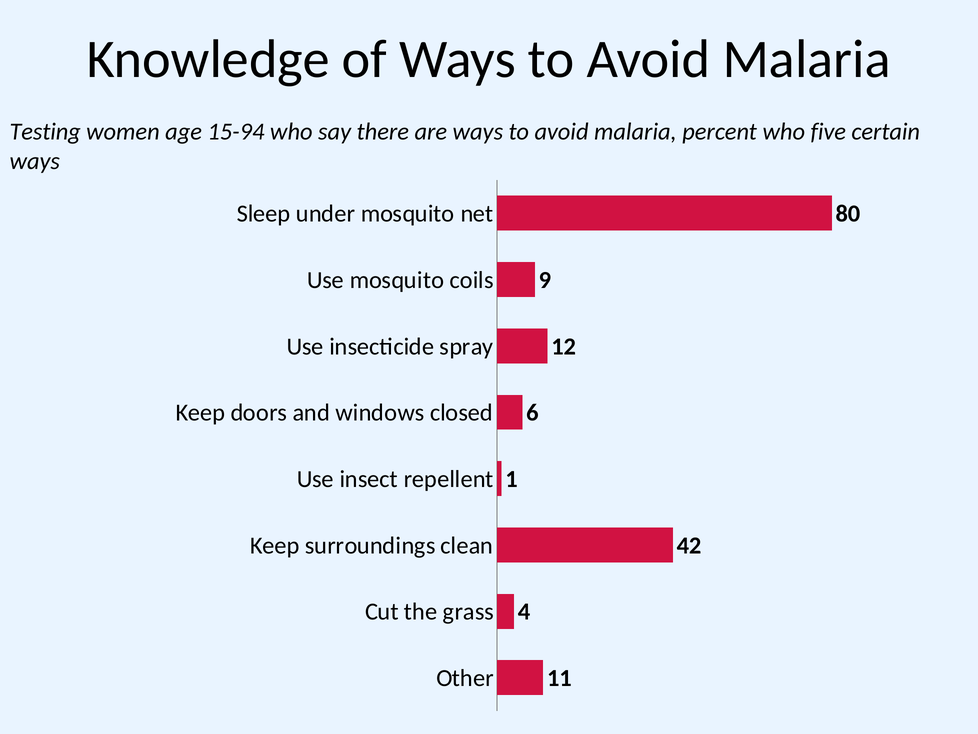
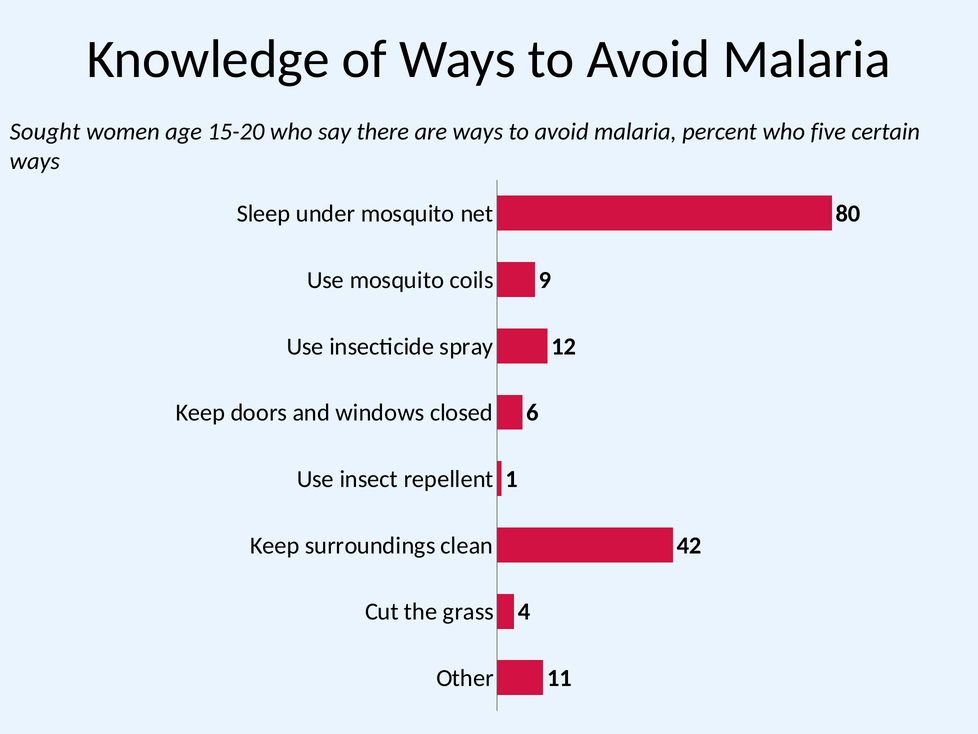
Testing: Testing -> Sought
15-94: 15-94 -> 15-20
